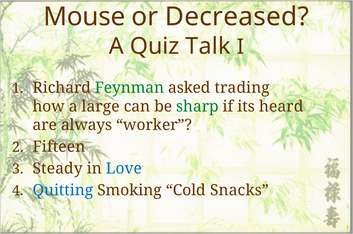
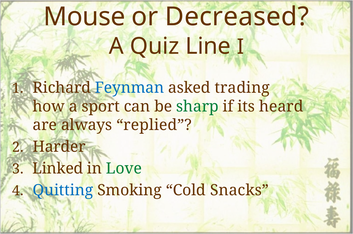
Talk: Talk -> Line
Feynman colour: green -> blue
large: large -> sport
worker: worker -> replied
Fifteen: Fifteen -> Harder
Steady: Steady -> Linked
Love colour: blue -> green
